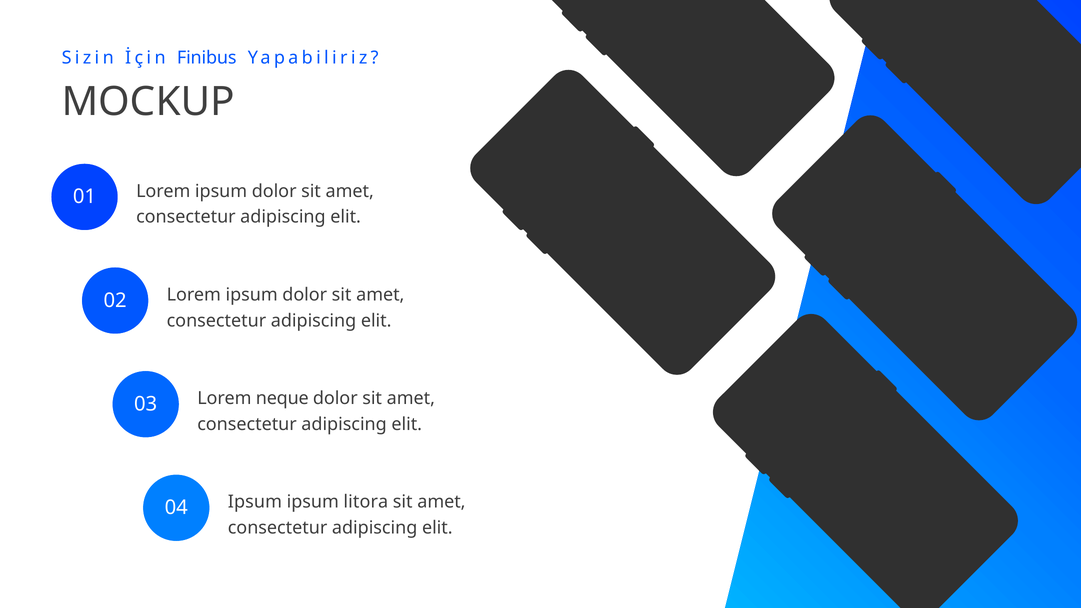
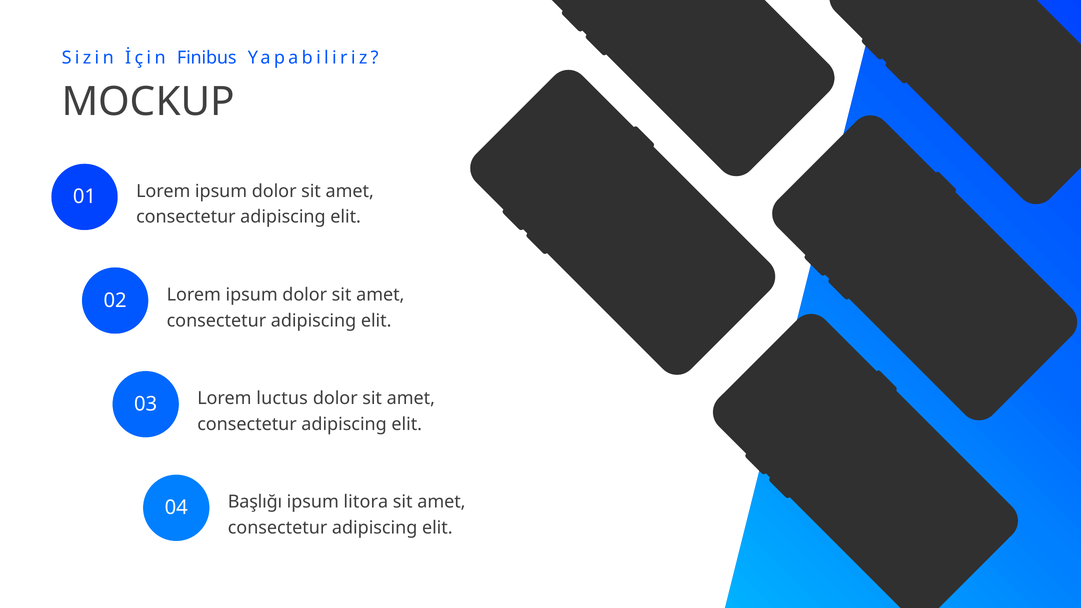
neque: neque -> luctus
Ipsum at (255, 502): Ipsum -> Başlığı
